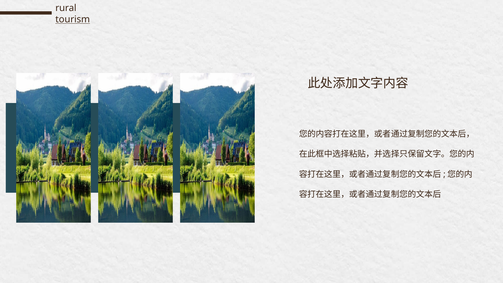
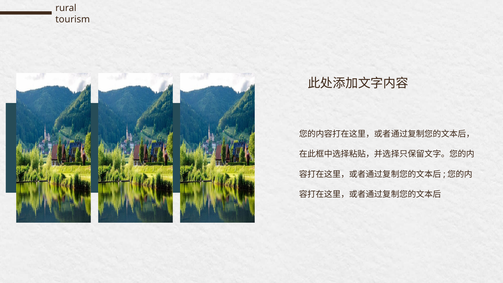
tourism underline: present -> none
